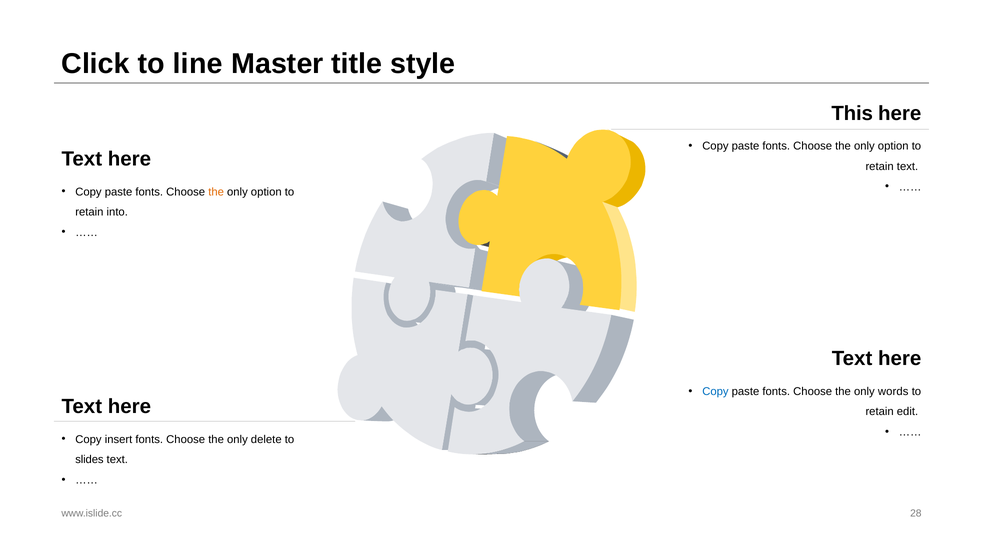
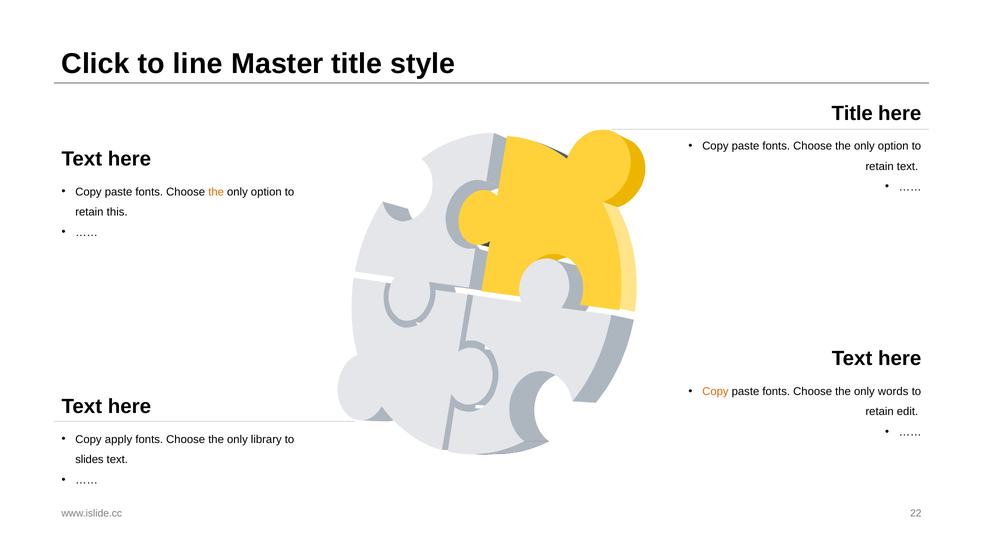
This at (852, 113): This -> Title
into: into -> this
Copy at (715, 391) colour: blue -> orange
insert: insert -> apply
delete: delete -> library
28: 28 -> 22
